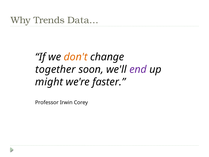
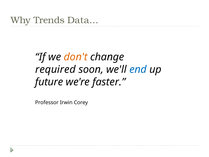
together: together -> required
end colour: purple -> blue
might: might -> future
